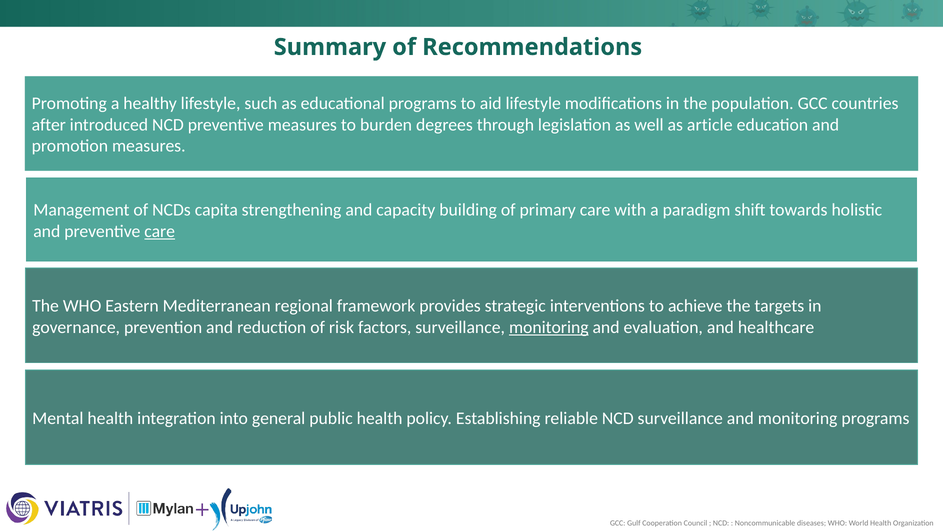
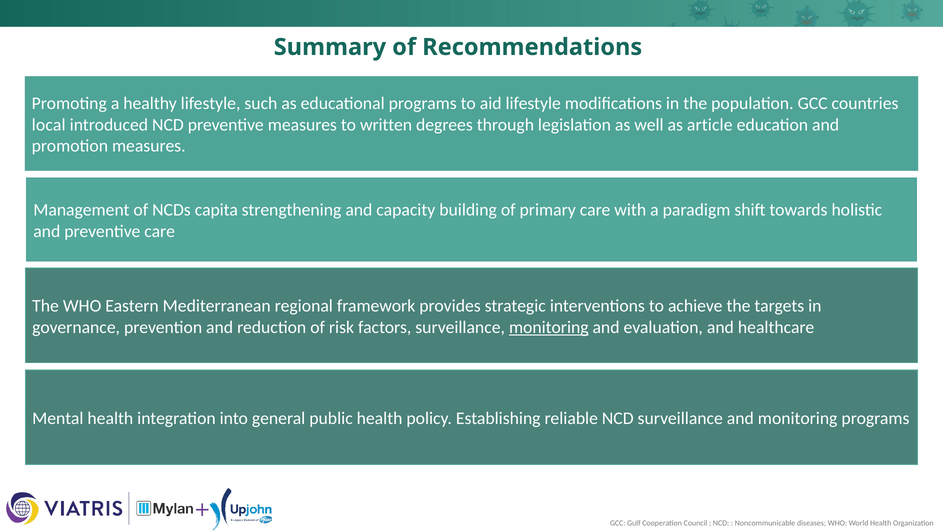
after: after -> local
burden: burden -> written
care at (160, 231) underline: present -> none
